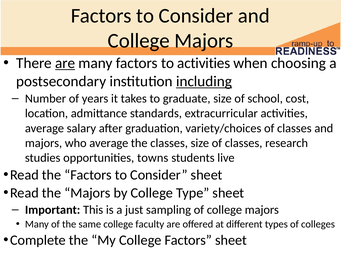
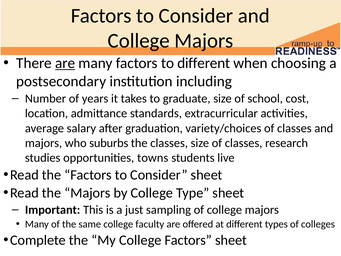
to activities: activities -> different
including underline: present -> none
who average: average -> suburbs
